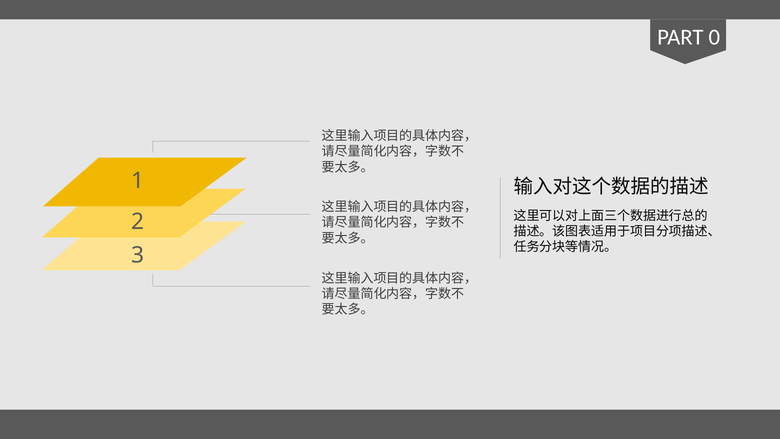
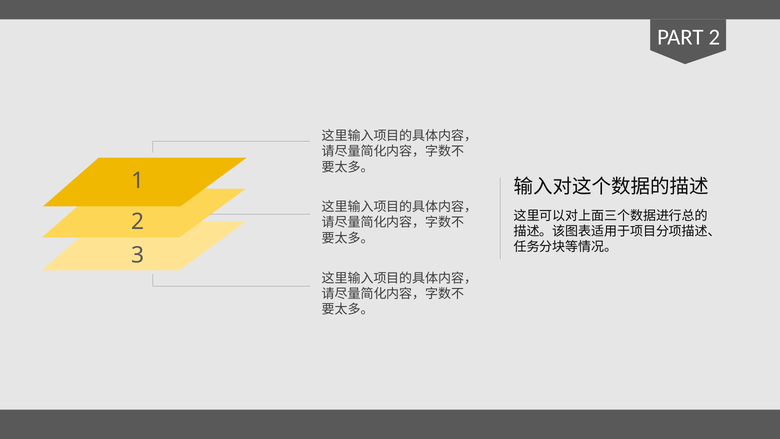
PART 0: 0 -> 2
